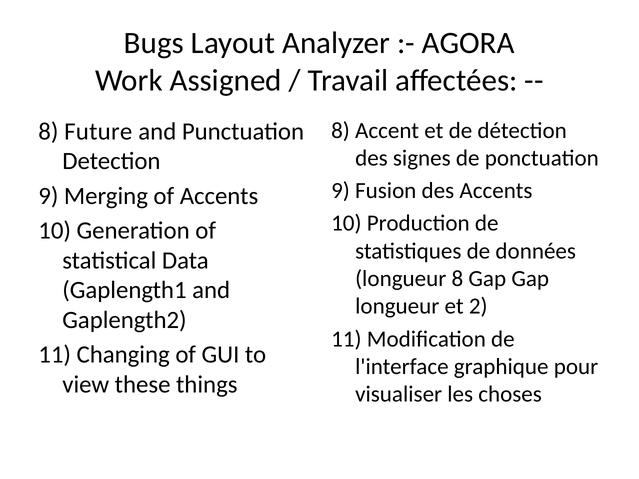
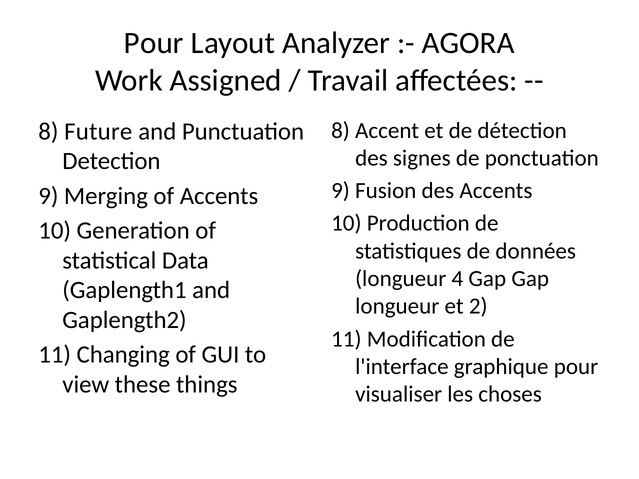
Bugs at (154, 43): Bugs -> Pour
longueur 8: 8 -> 4
